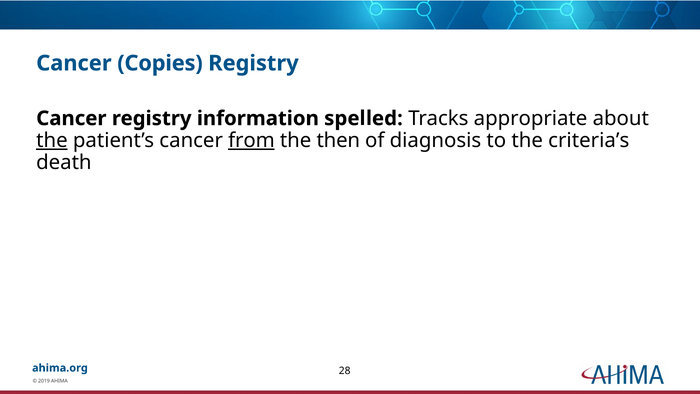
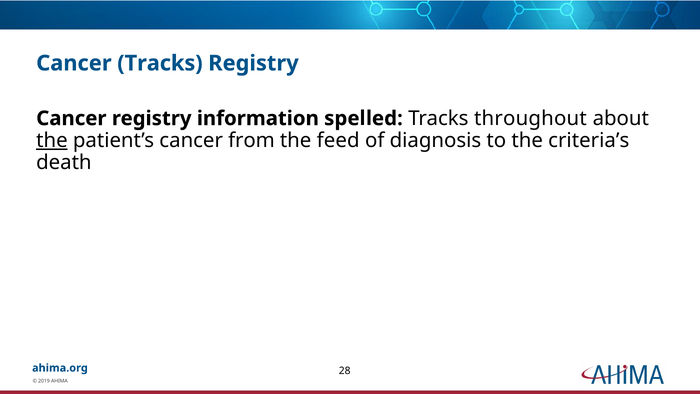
Cancer Copies: Copies -> Tracks
appropriate: appropriate -> throughout
from underline: present -> none
then: then -> feed
